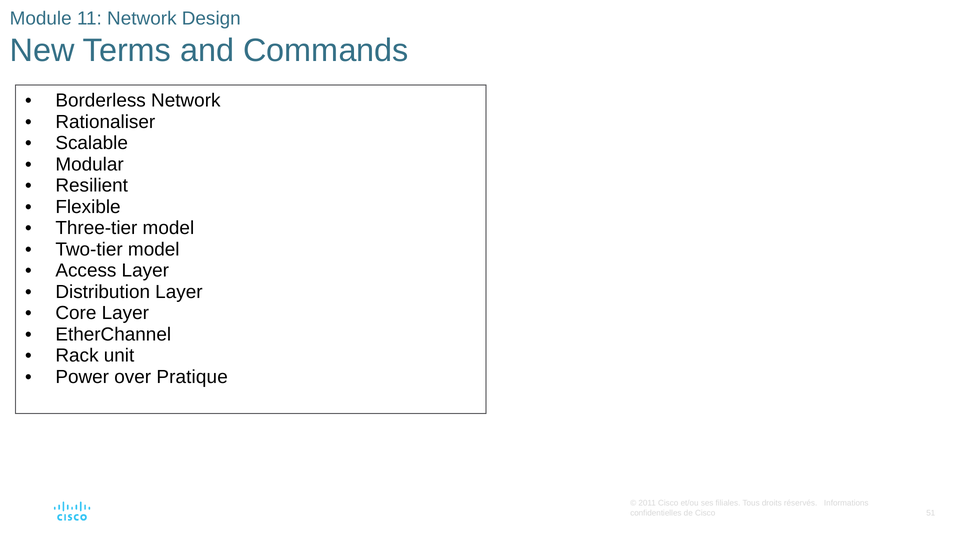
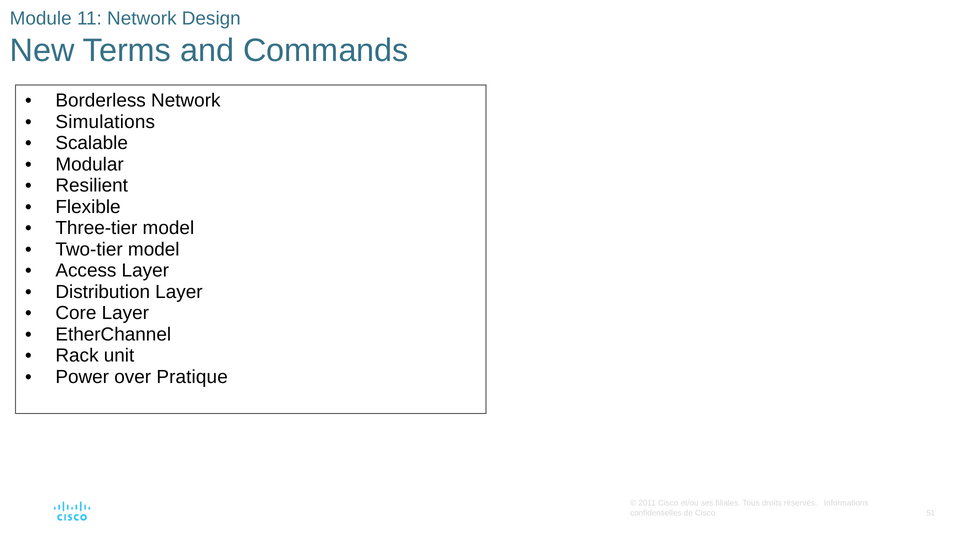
Rationaliser: Rationaliser -> Simulations
